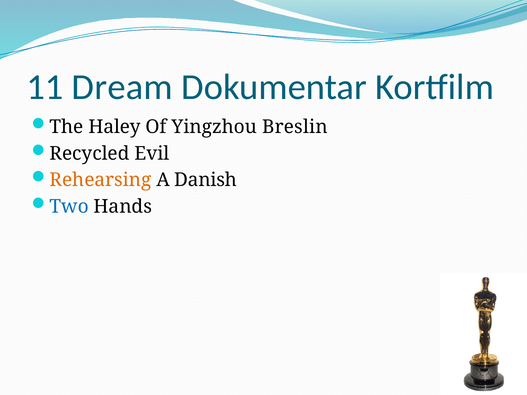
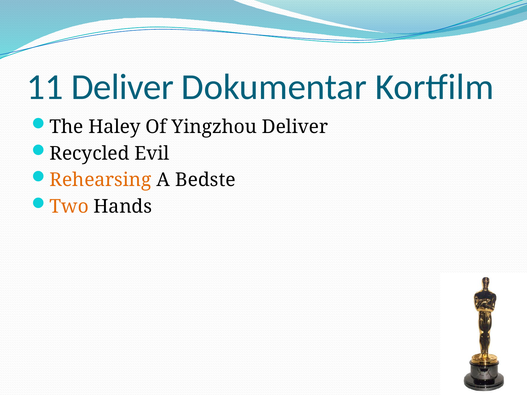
11 Dream: Dream -> Deliver
Yingzhou Breslin: Breslin -> Deliver
Danish: Danish -> Bedste
Two colour: blue -> orange
